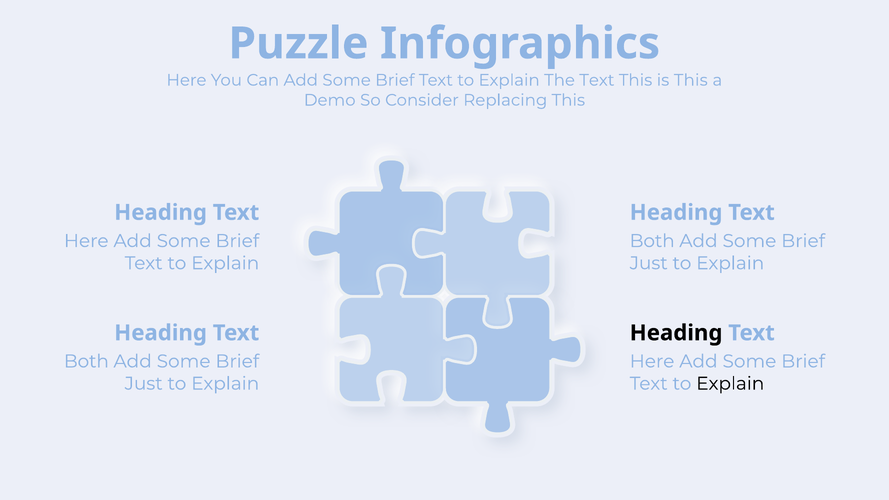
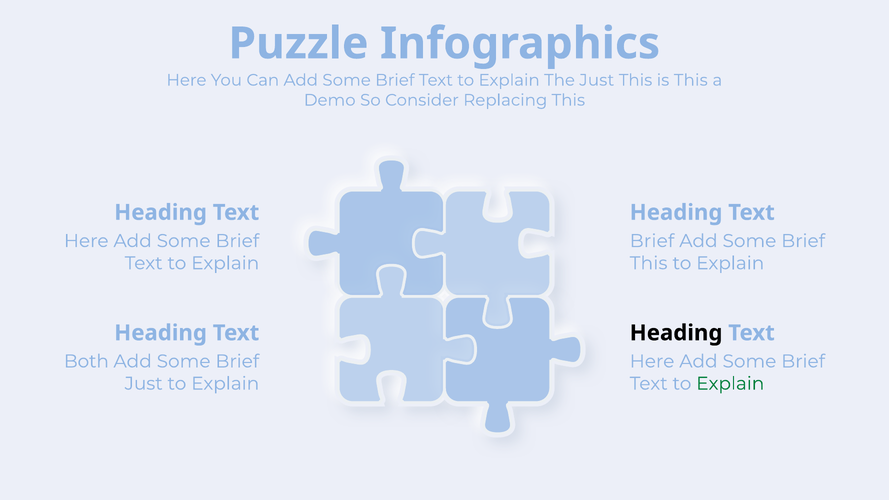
The Text: Text -> Just
Both at (652, 241): Both -> Brief
Just at (649, 263): Just -> This
Explain at (730, 384) colour: black -> green
